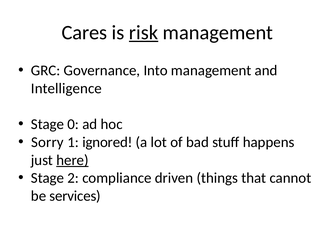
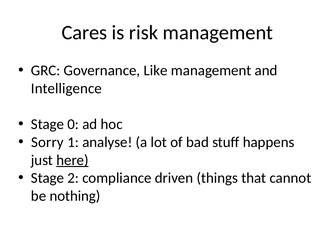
risk underline: present -> none
Into: Into -> Like
ignored: ignored -> analyse
services: services -> nothing
